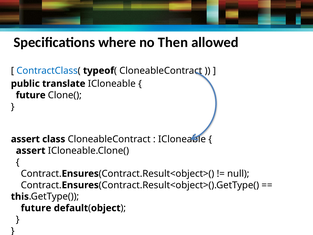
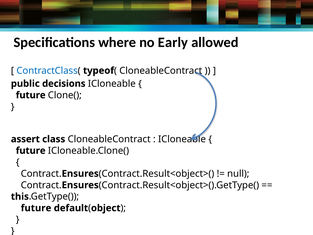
Then: Then -> Early
translate: translate -> decisions
assert at (31, 150): assert -> future
